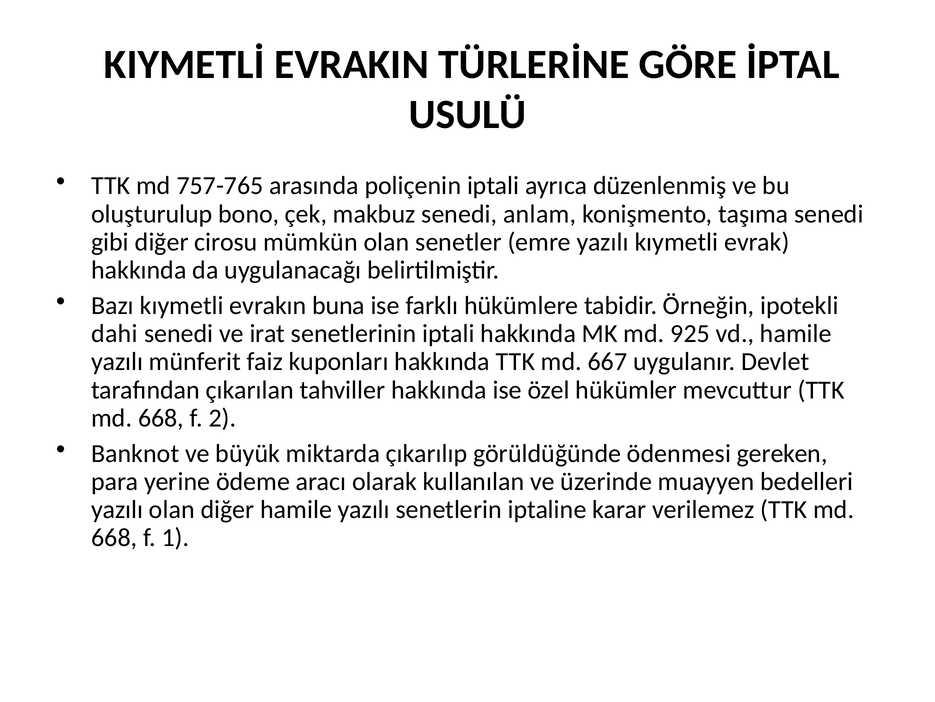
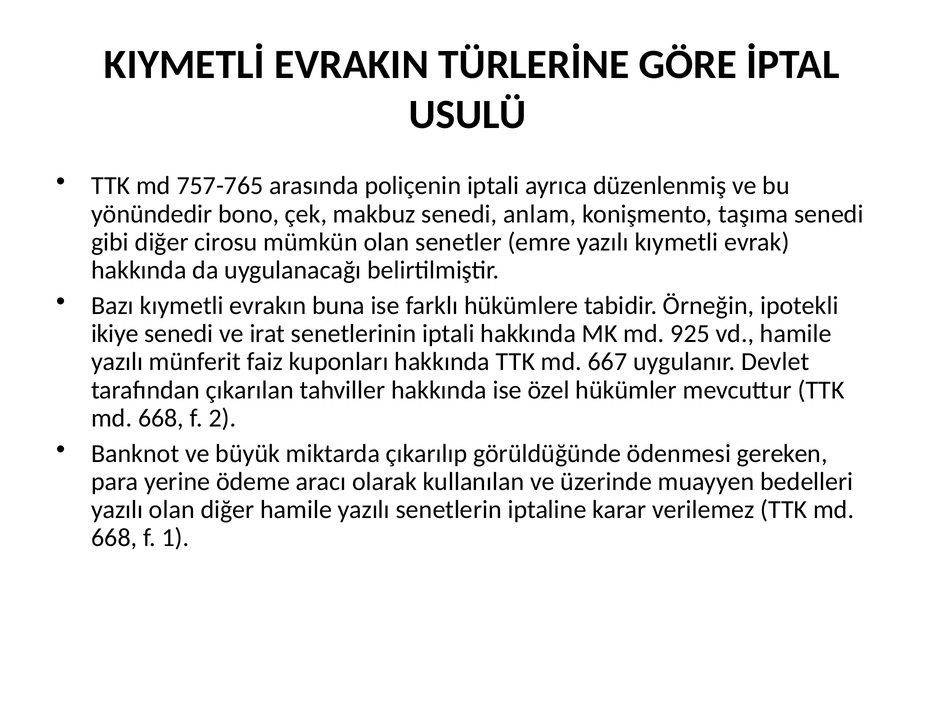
oluşturulup: oluşturulup -> yönündedir
dahi: dahi -> ikiye
